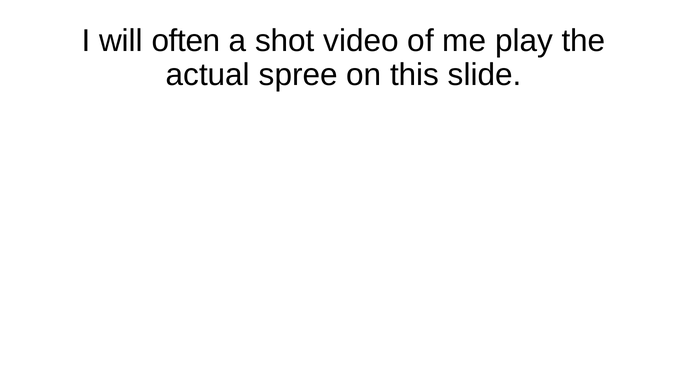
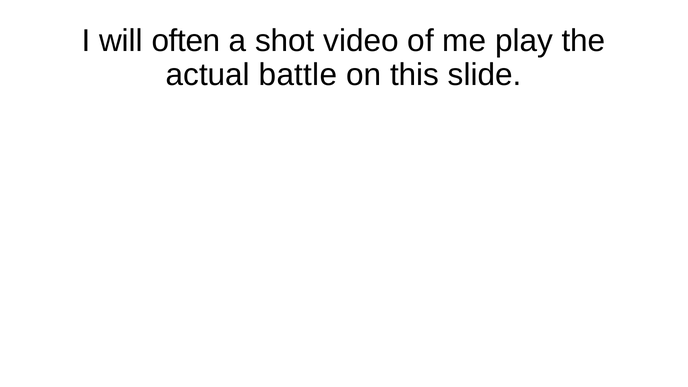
spree: spree -> battle
